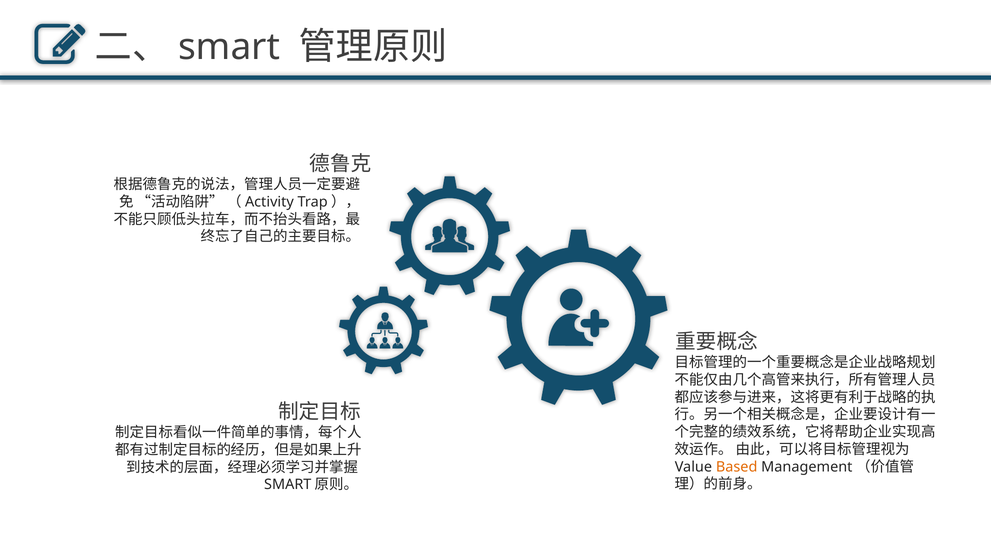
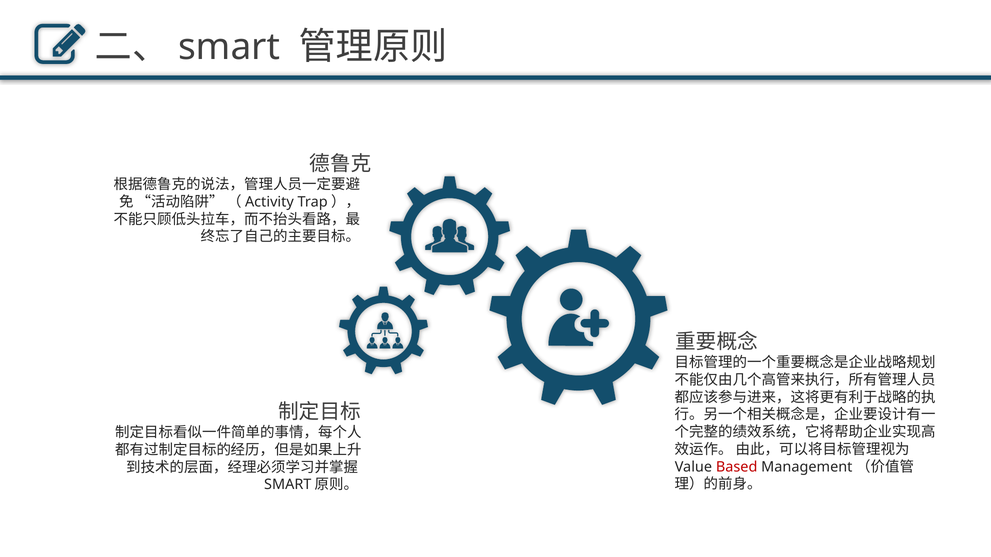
Based colour: orange -> red
